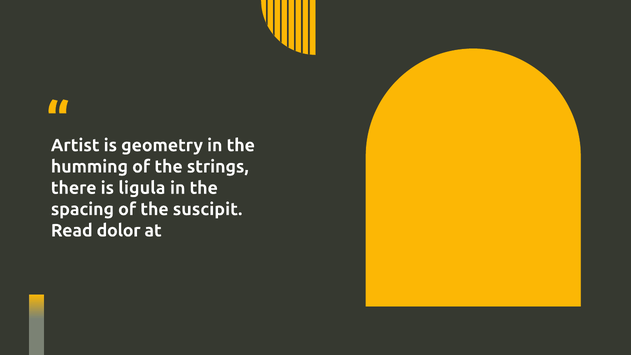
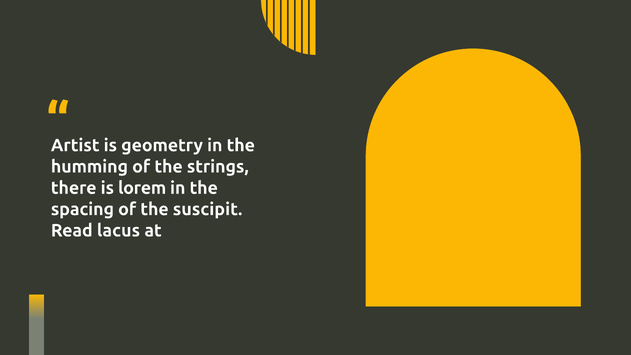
ligula: ligula -> lorem
dolor: dolor -> lacus
